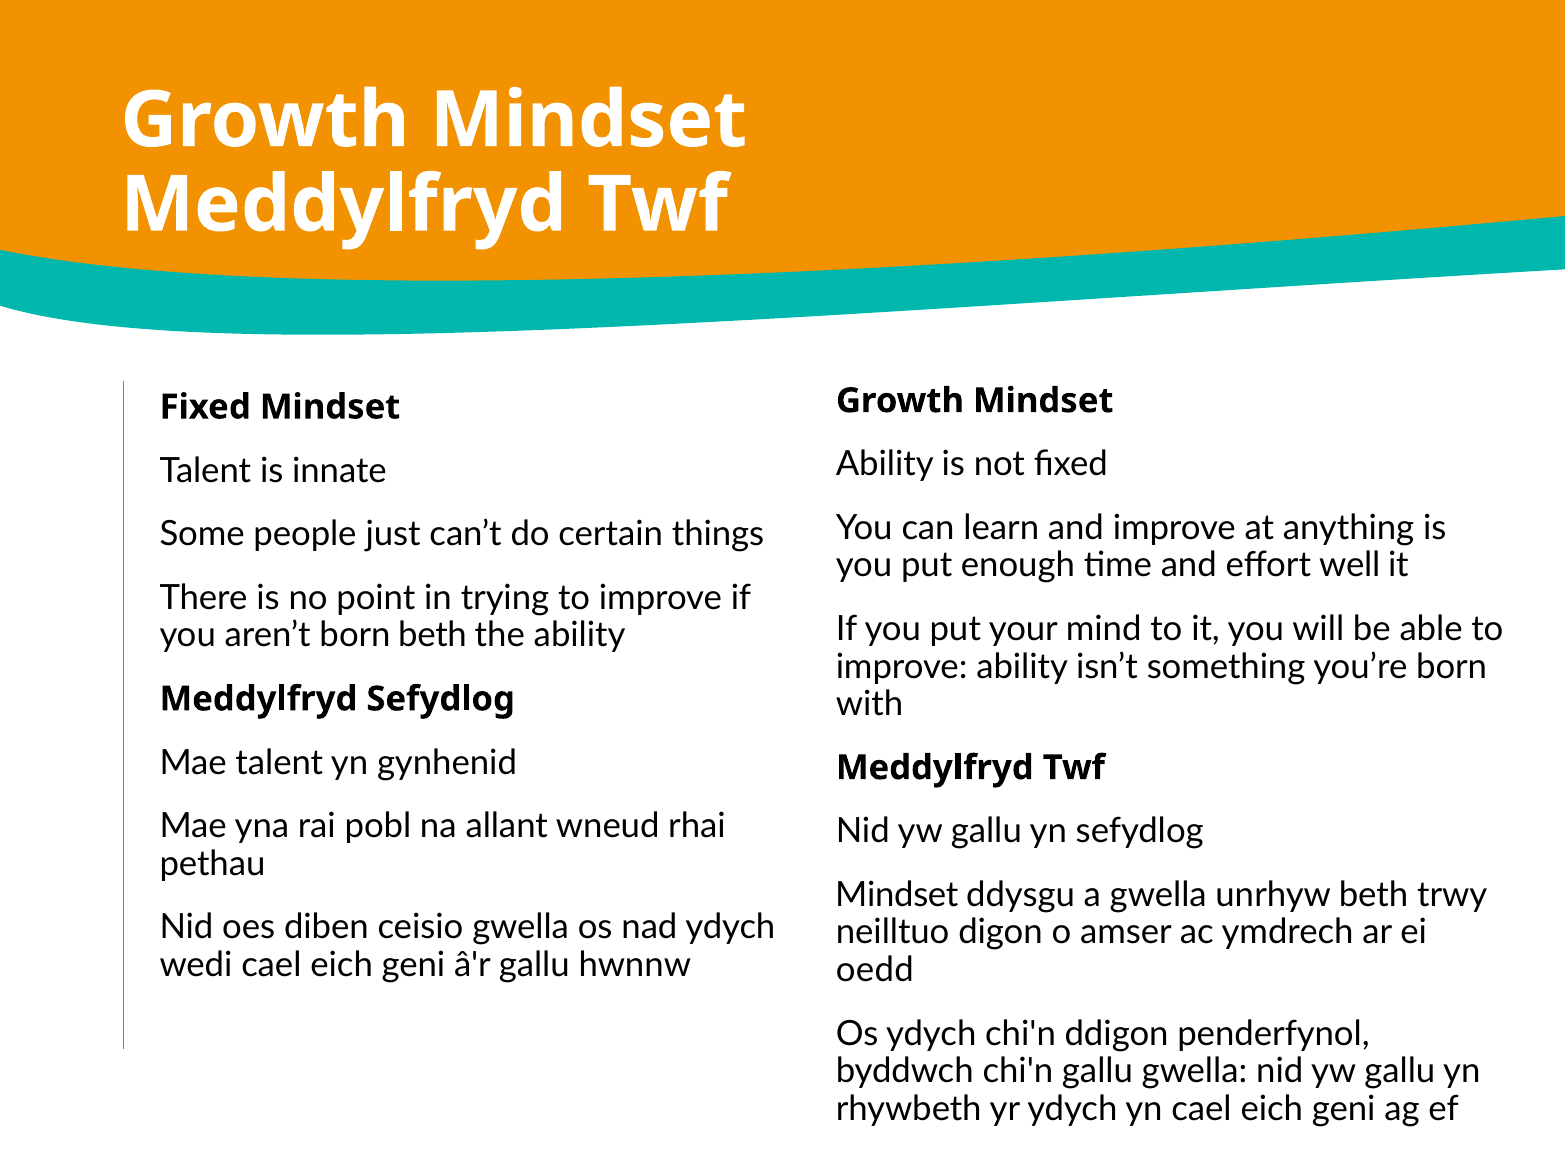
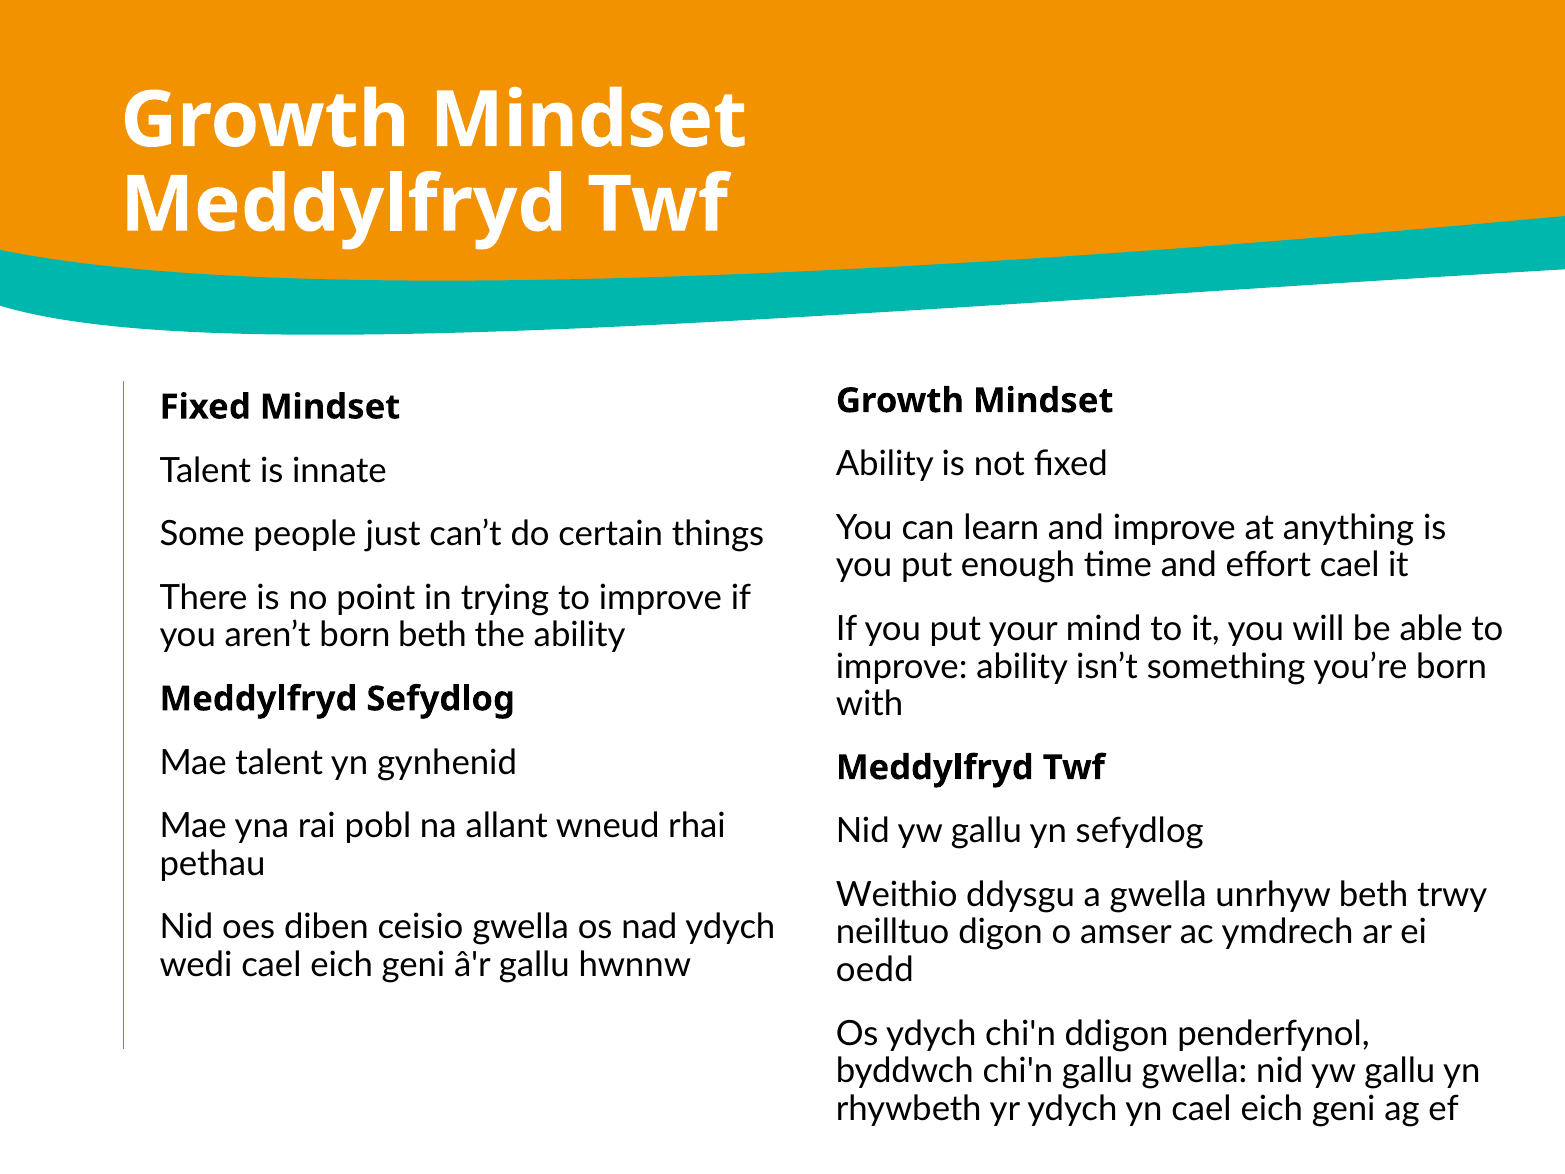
effort well: well -> cael
Mindset at (897, 895): Mindset -> Weithio
